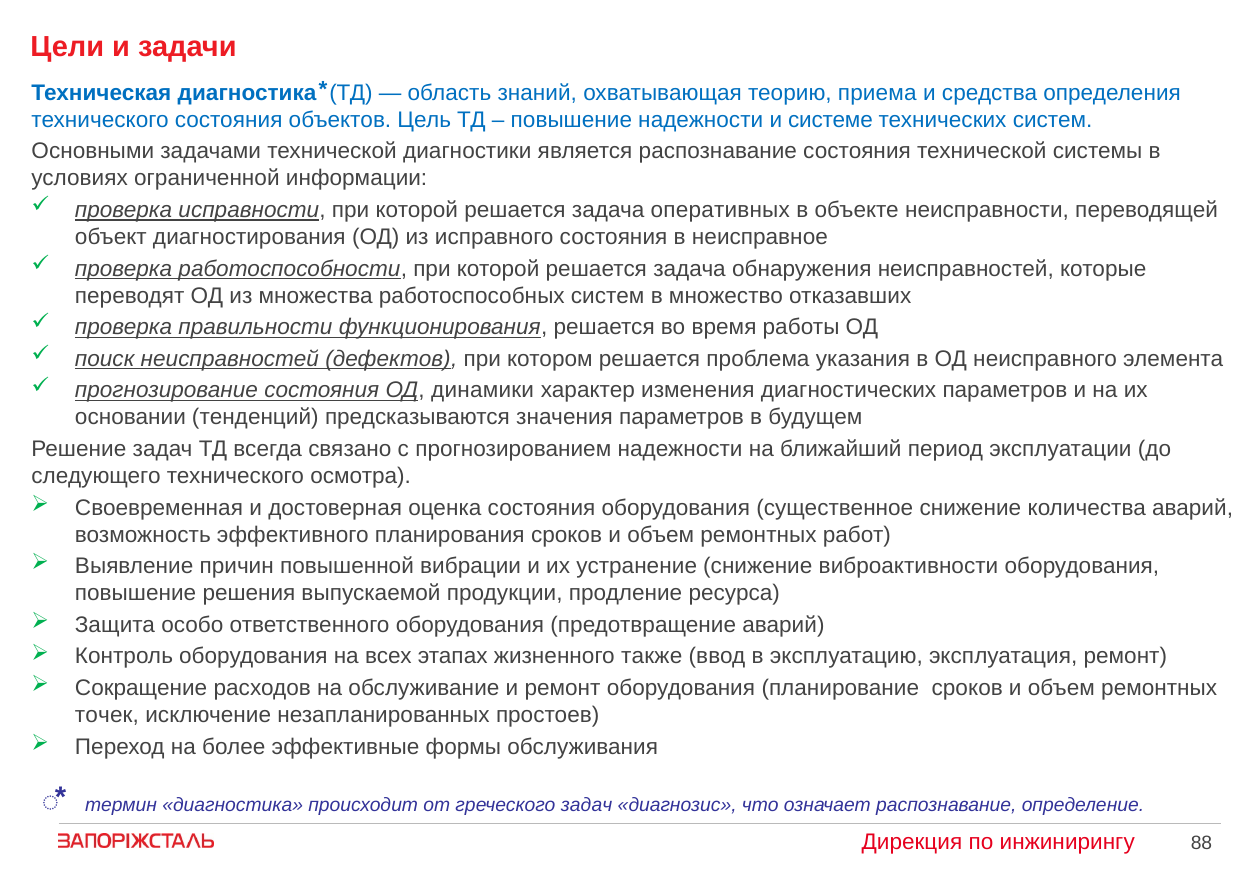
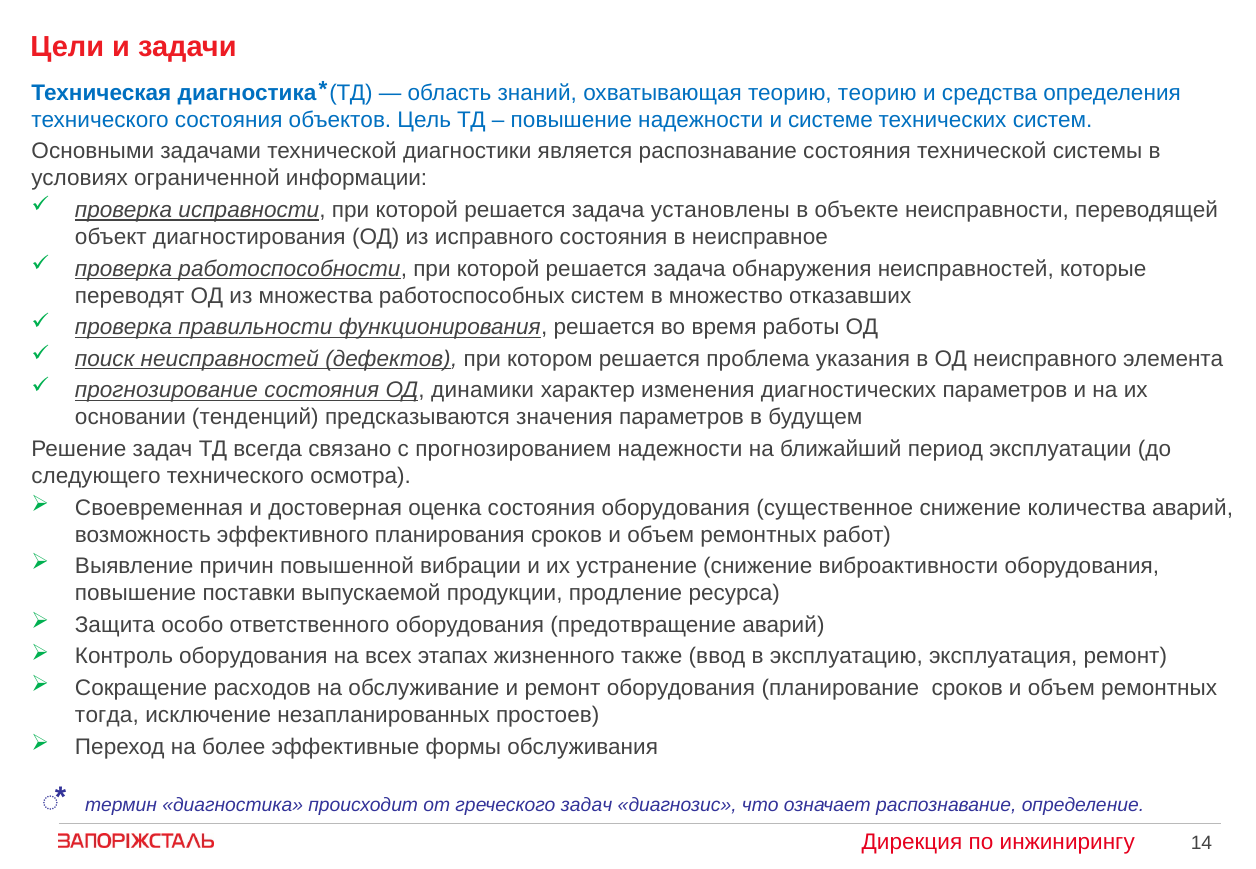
теорию приема: приема -> теорию
оперативных: оперативных -> установлены
решения: решения -> поставки
точек: точек -> тогда
88: 88 -> 14
